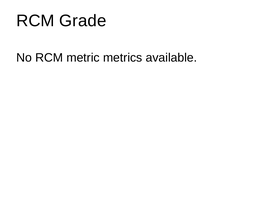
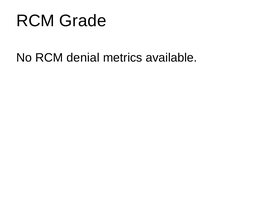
metric: metric -> denial
